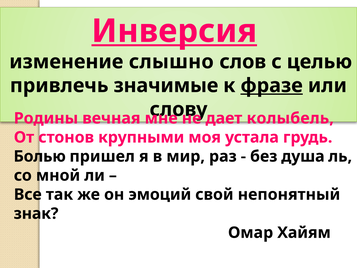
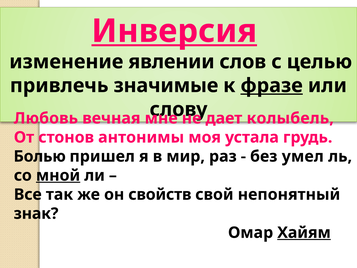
слышно: слышно -> явлении
Родины: Родины -> Любовь
крупными: крупными -> антонимы
душа: душа -> умел
мной underline: none -> present
эмоций: эмоций -> свойств
Хайям underline: none -> present
